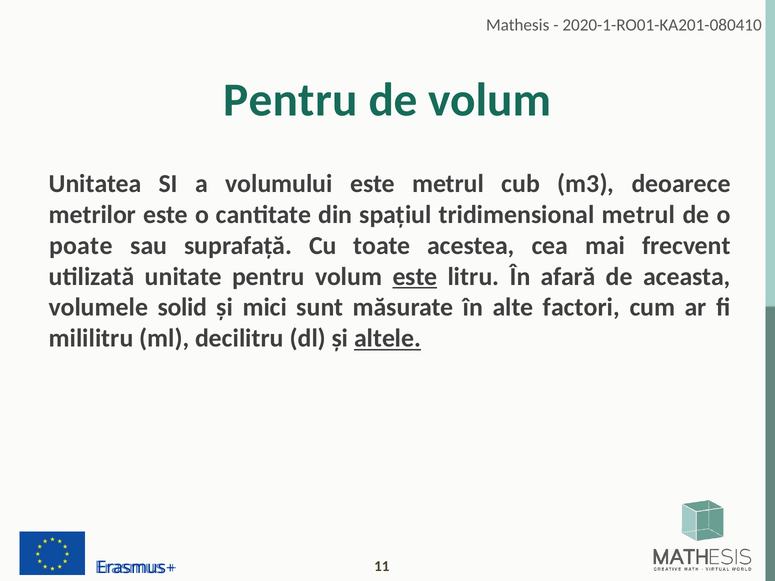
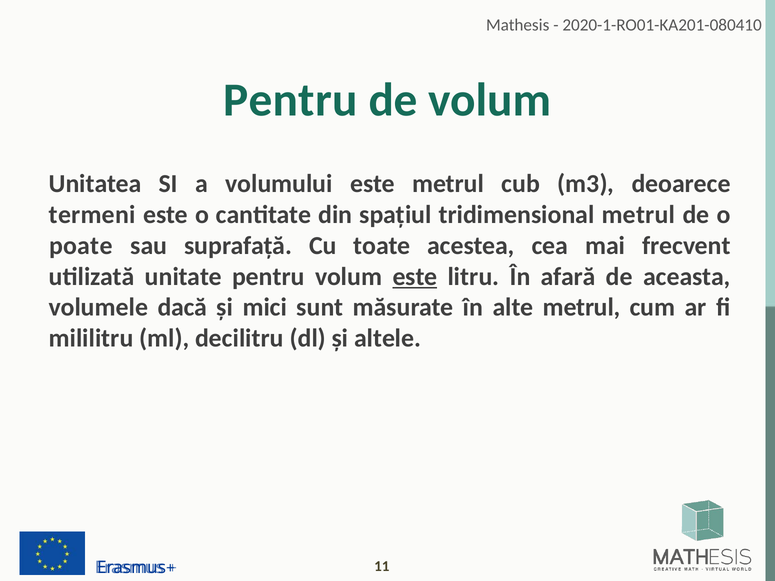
metrilor: metrilor -> termeni
solid: solid -> dacă
alte factori: factori -> metrul
altele underline: present -> none
